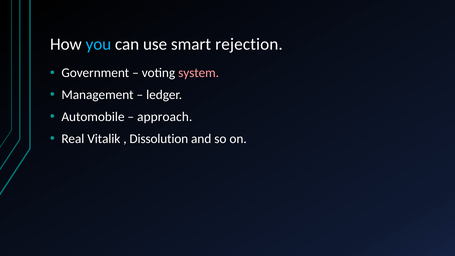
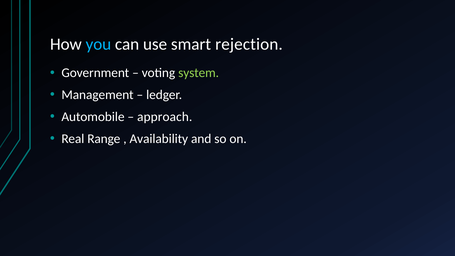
system colour: pink -> light green
Vitalik: Vitalik -> Range
Dissolution: Dissolution -> Availability
